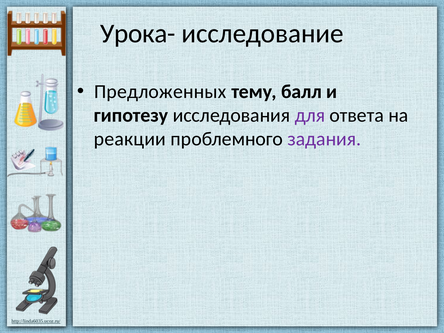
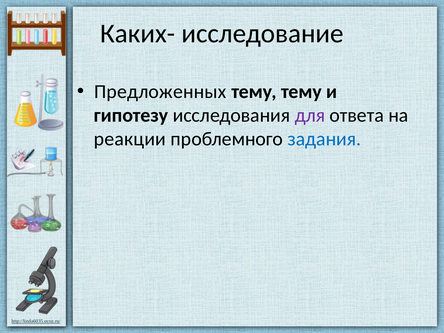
Урока-: Урока- -> Каких-
тему балл: балл -> тему
задания colour: purple -> blue
